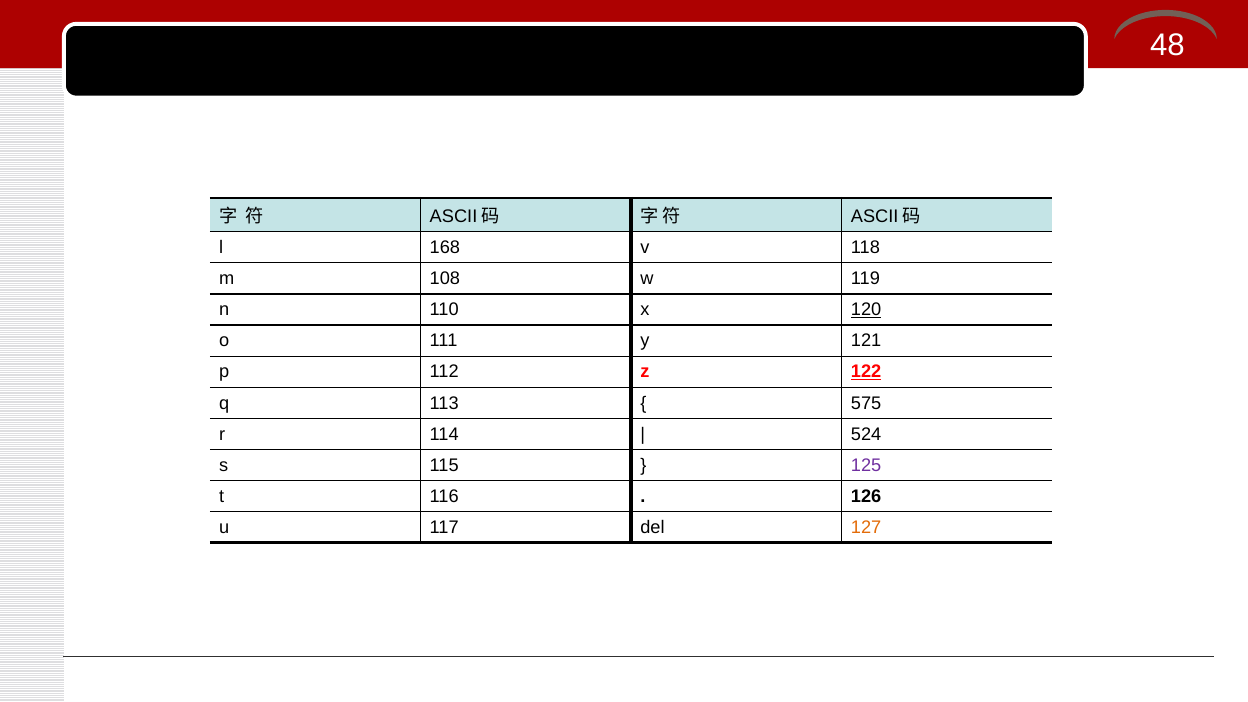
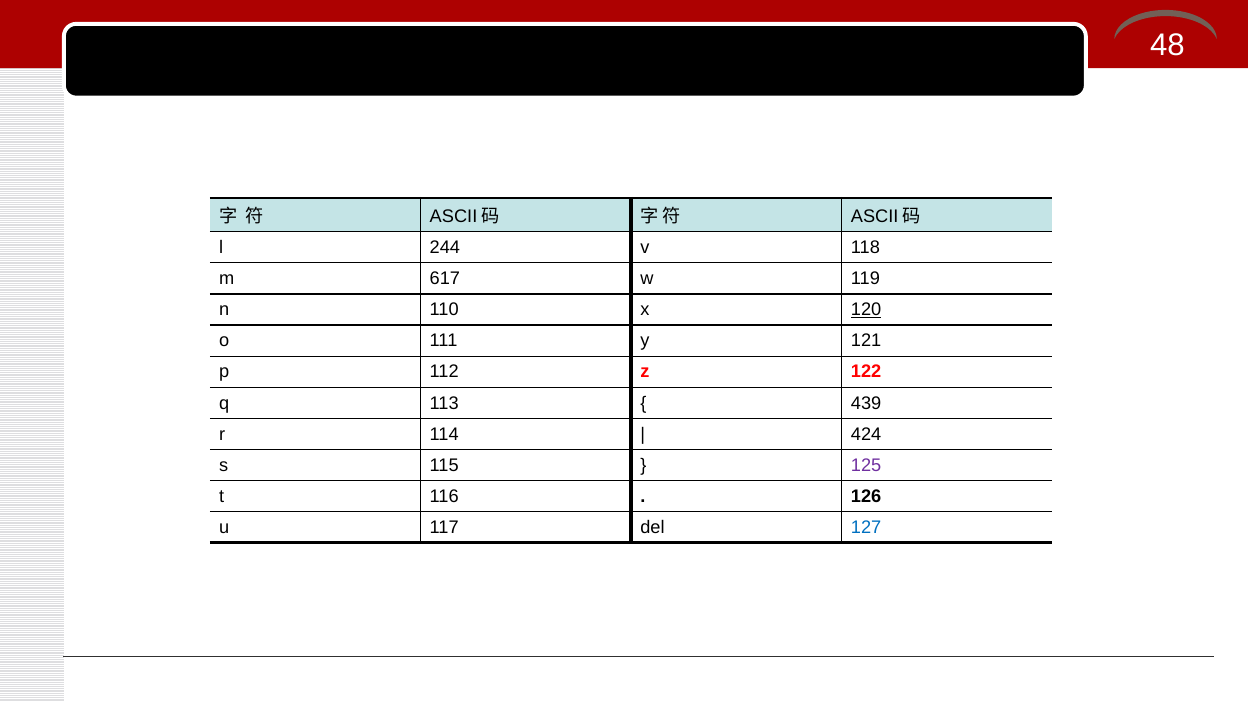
168: 168 -> 244
108: 108 -> 617
122 underline: present -> none
575: 575 -> 439
524: 524 -> 424
127 colour: orange -> blue
